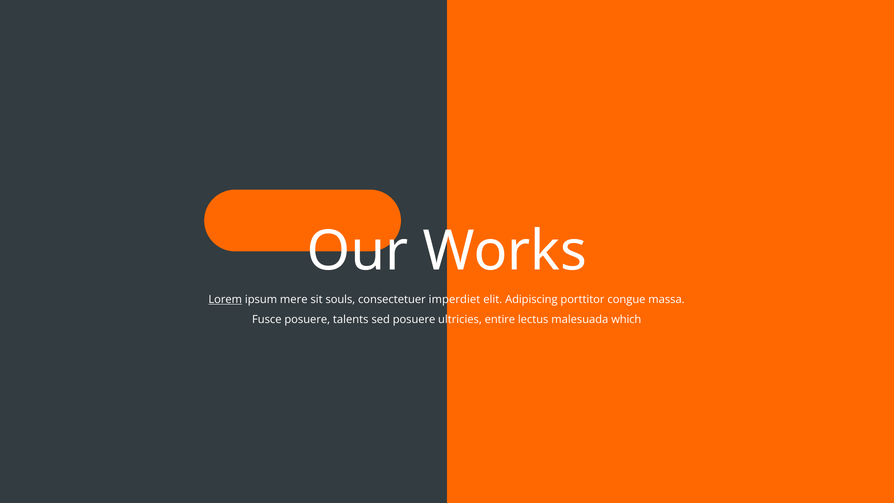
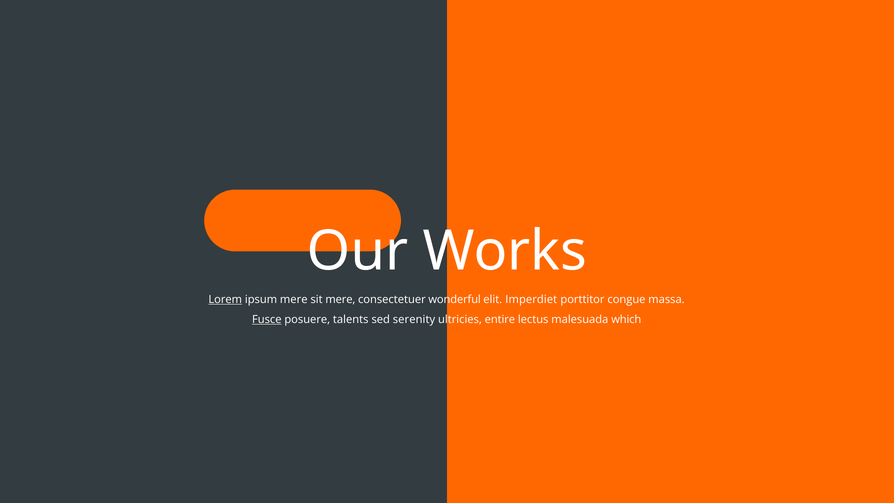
sit souls: souls -> mere
imperdiet: imperdiet -> wonderful
Adipiscing: Adipiscing -> Imperdiet
Fusce underline: none -> present
sed posuere: posuere -> serenity
